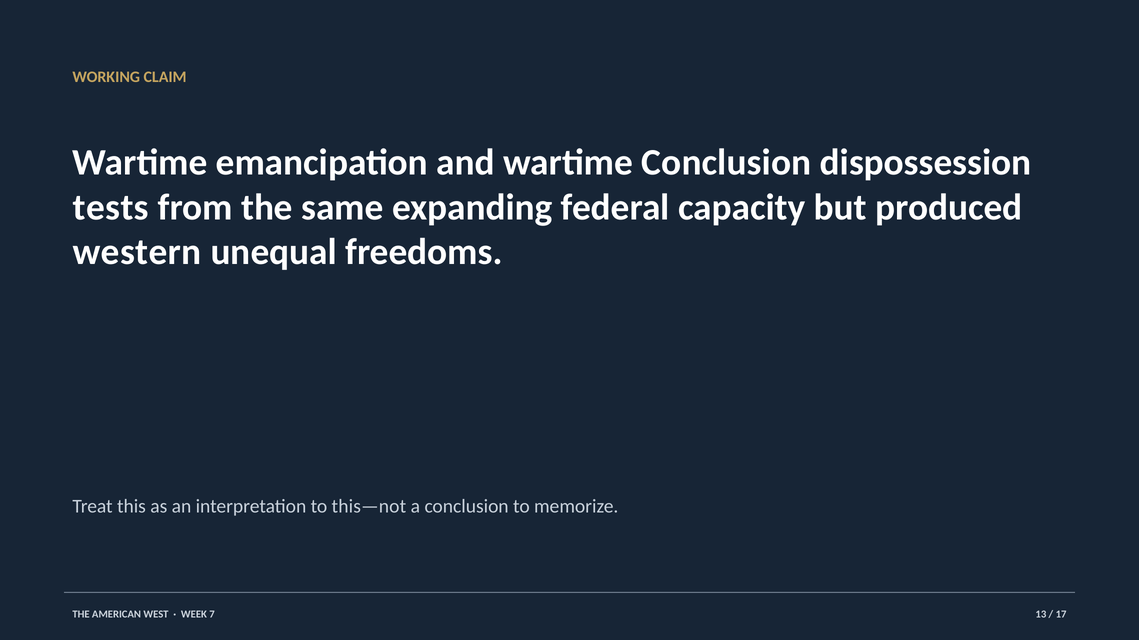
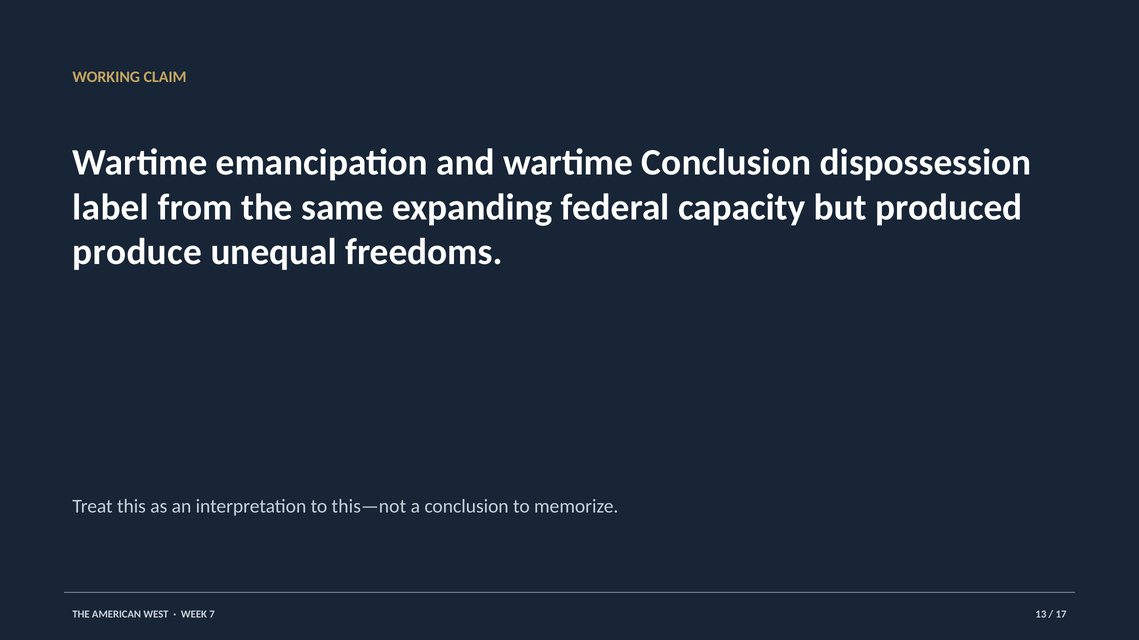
tests: tests -> label
western: western -> produce
